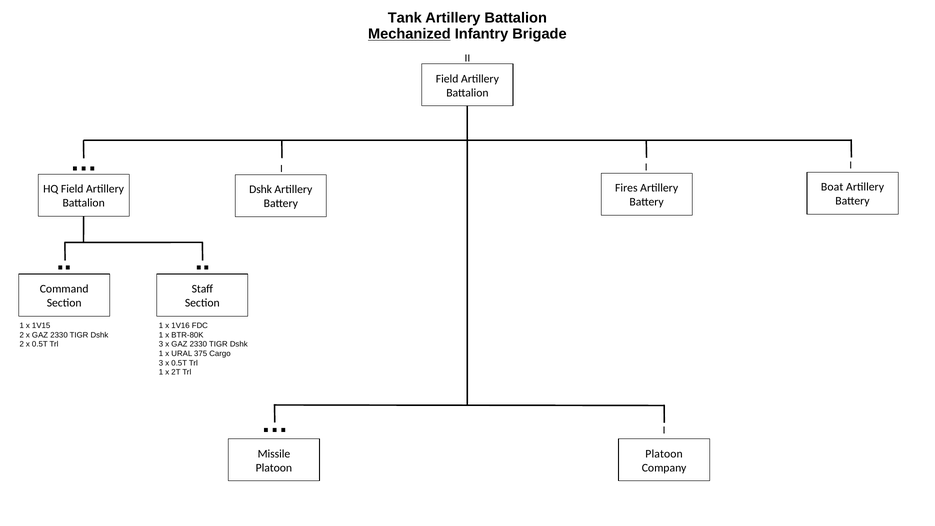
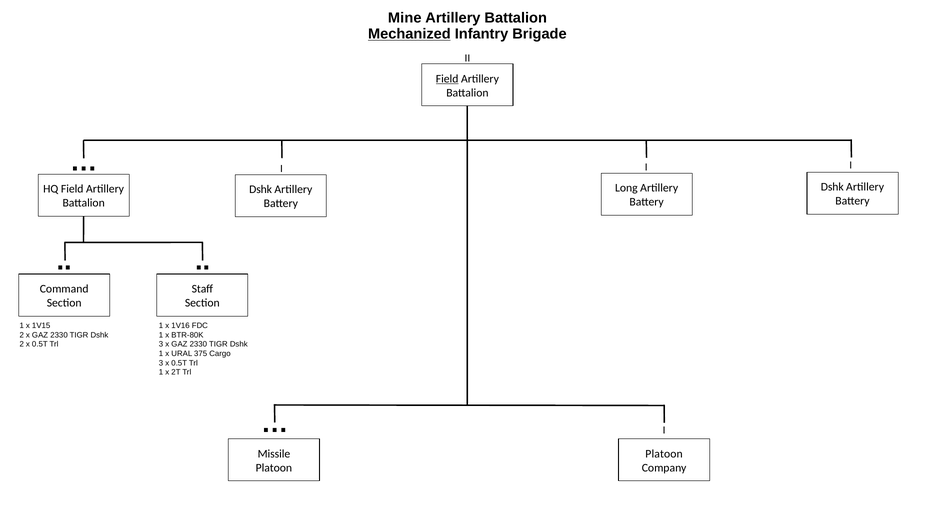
Tank: Tank -> Mine
Field at (447, 79) underline: none -> present
Boat at (832, 187): Boat -> Dshk
Fires: Fires -> Long
